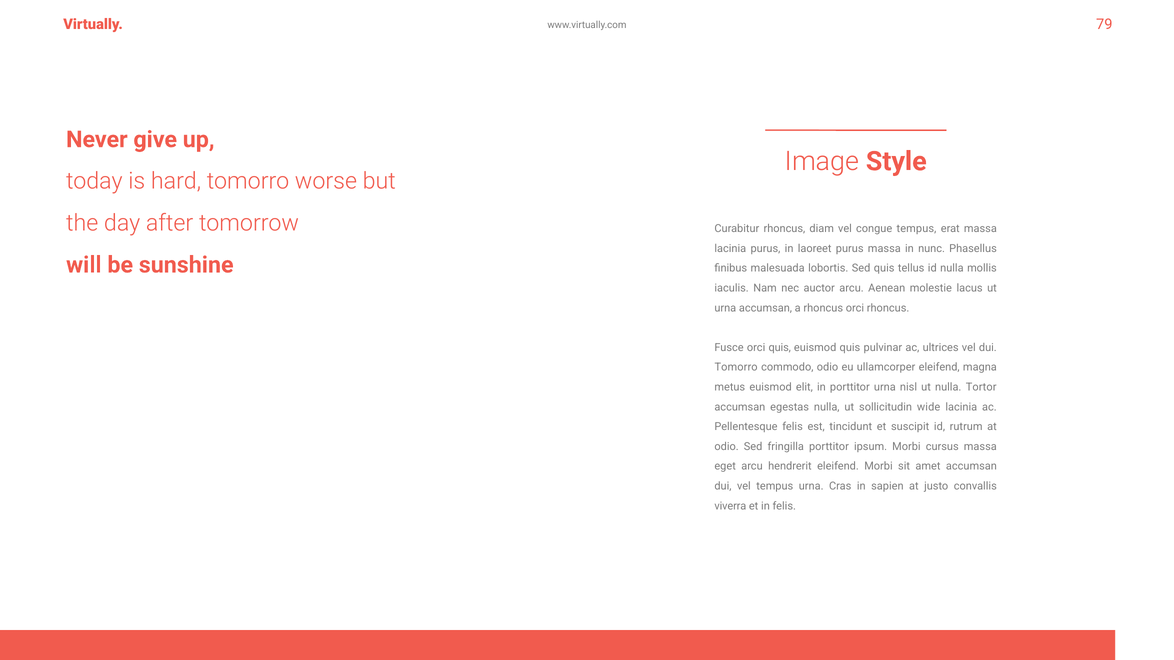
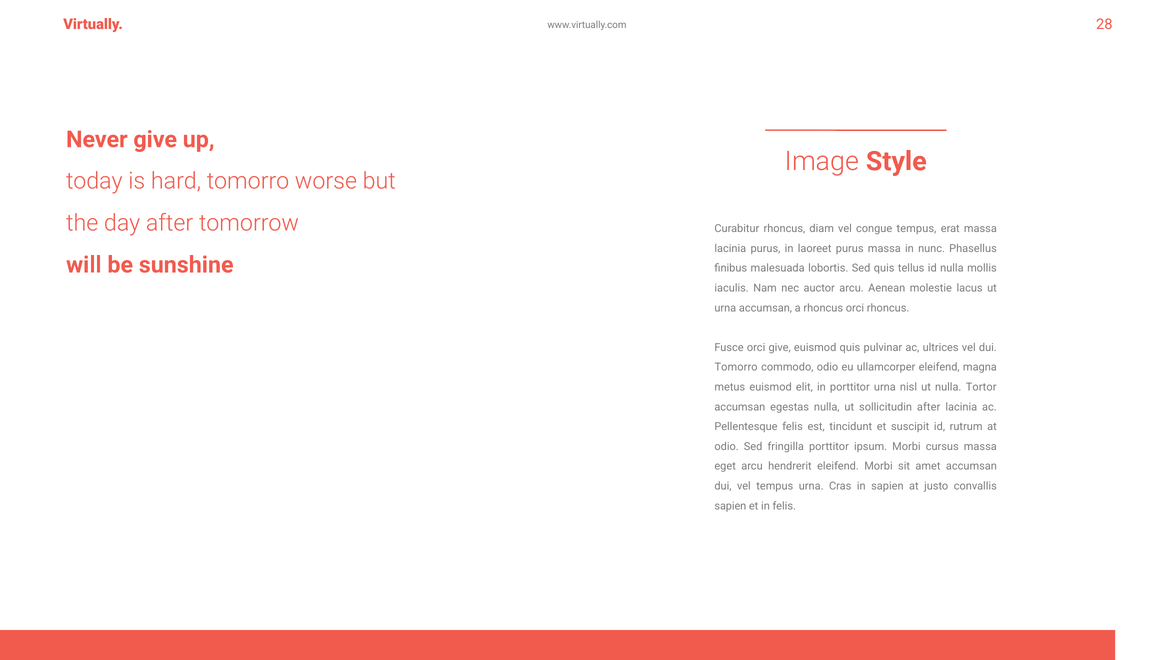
79: 79 -> 28
orci quis: quis -> give
sollicitudin wide: wide -> after
viverra at (730, 506): viverra -> sapien
